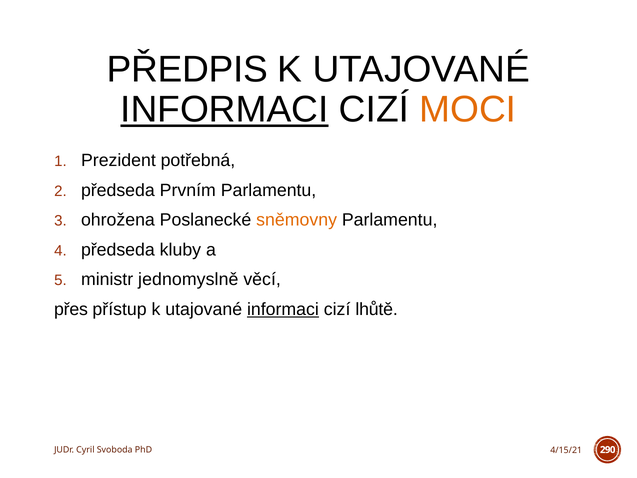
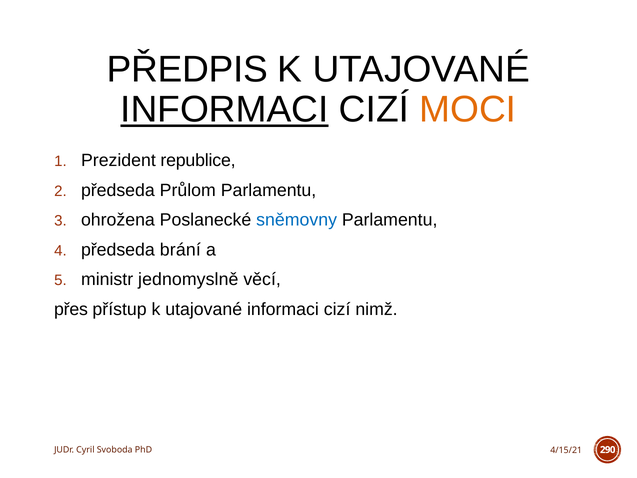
potřebná: potřebná -> republice
Prvním: Prvním -> Průlom
sněmovny colour: orange -> blue
kluby: kluby -> brání
informaci at (283, 309) underline: present -> none
lhůtě: lhůtě -> nimž
